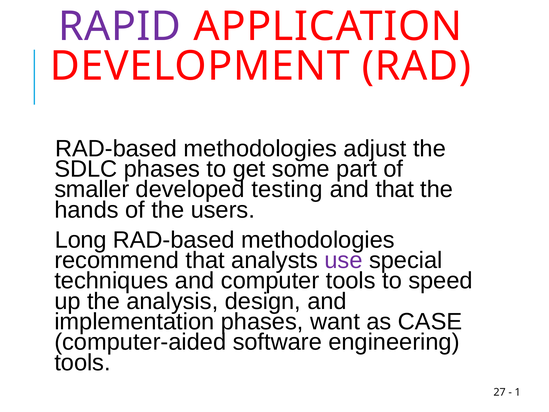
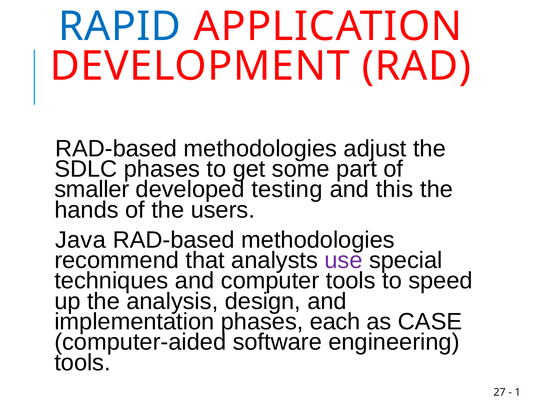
RAPID colour: purple -> blue
and that: that -> this
Long: Long -> Java
want: want -> each
